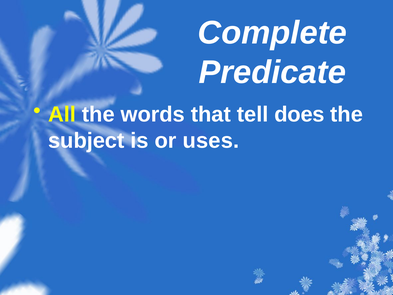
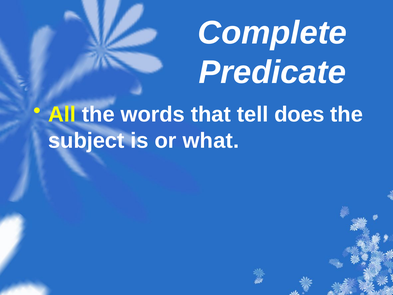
uses: uses -> what
